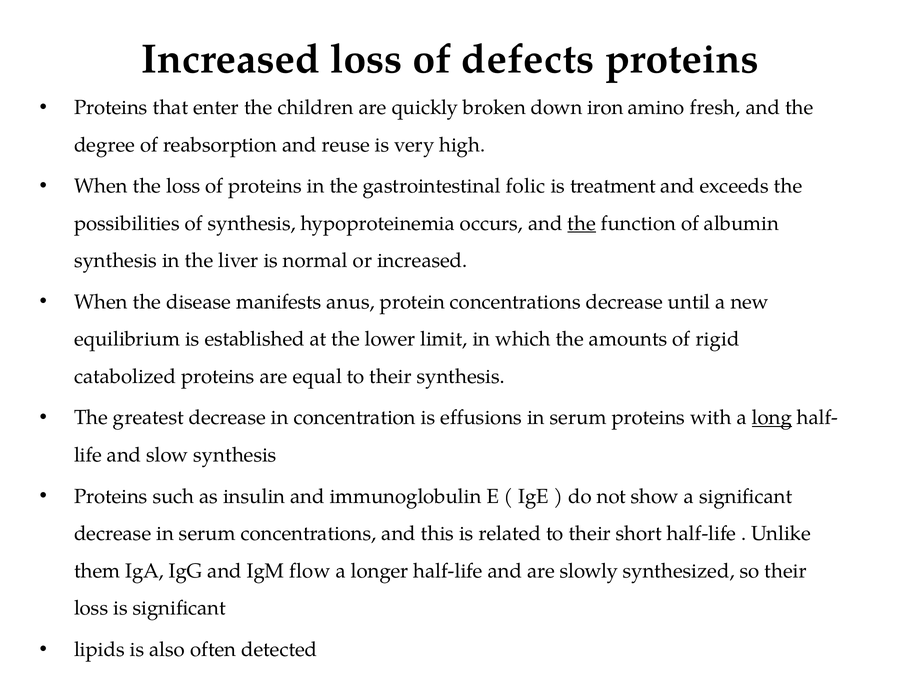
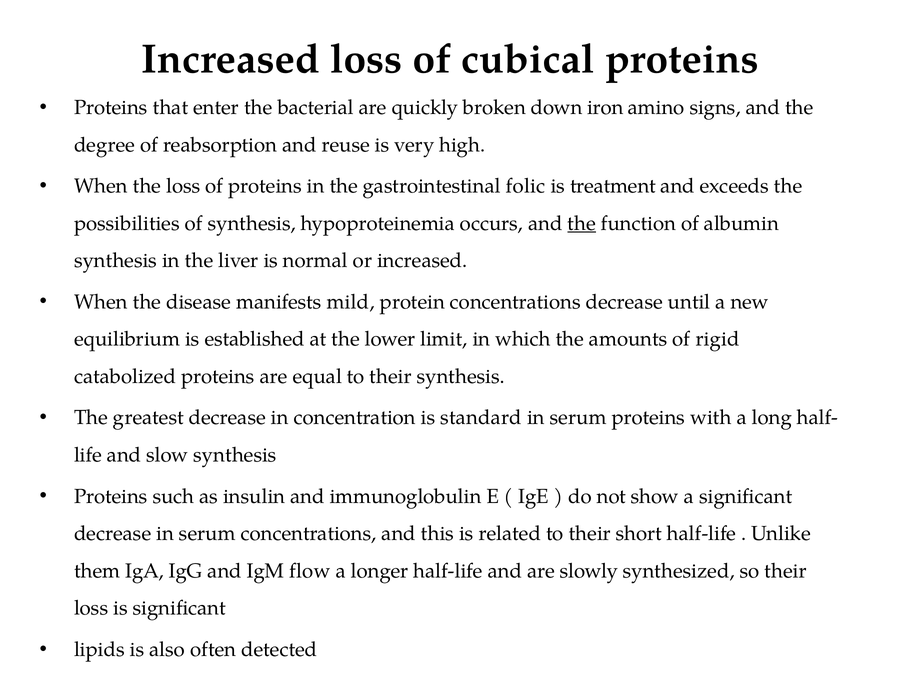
defects: defects -> cubical
children: children -> bacterial
fresh: fresh -> signs
anus: anus -> mild
effusions: effusions -> standard
long underline: present -> none
